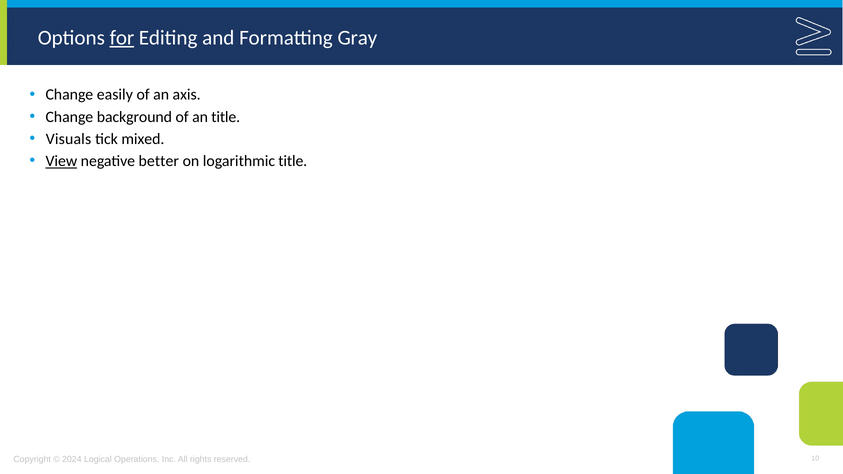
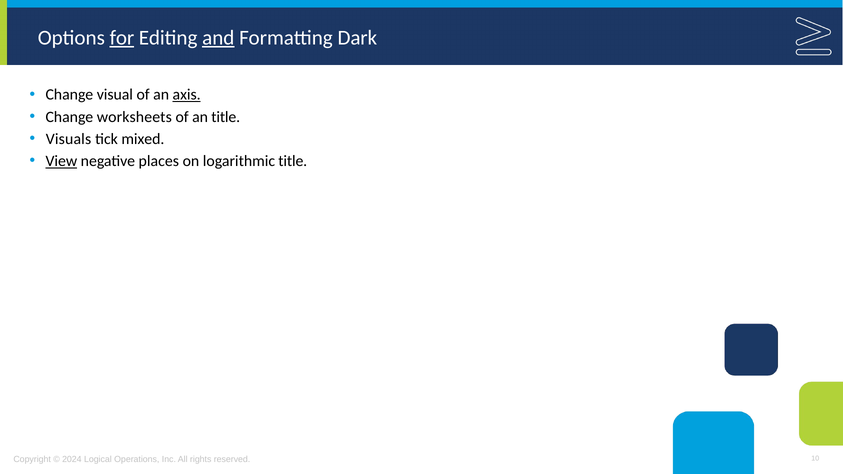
and underline: none -> present
Gray: Gray -> Dark
easily: easily -> visual
axis underline: none -> present
background: background -> worksheets
better: better -> places
